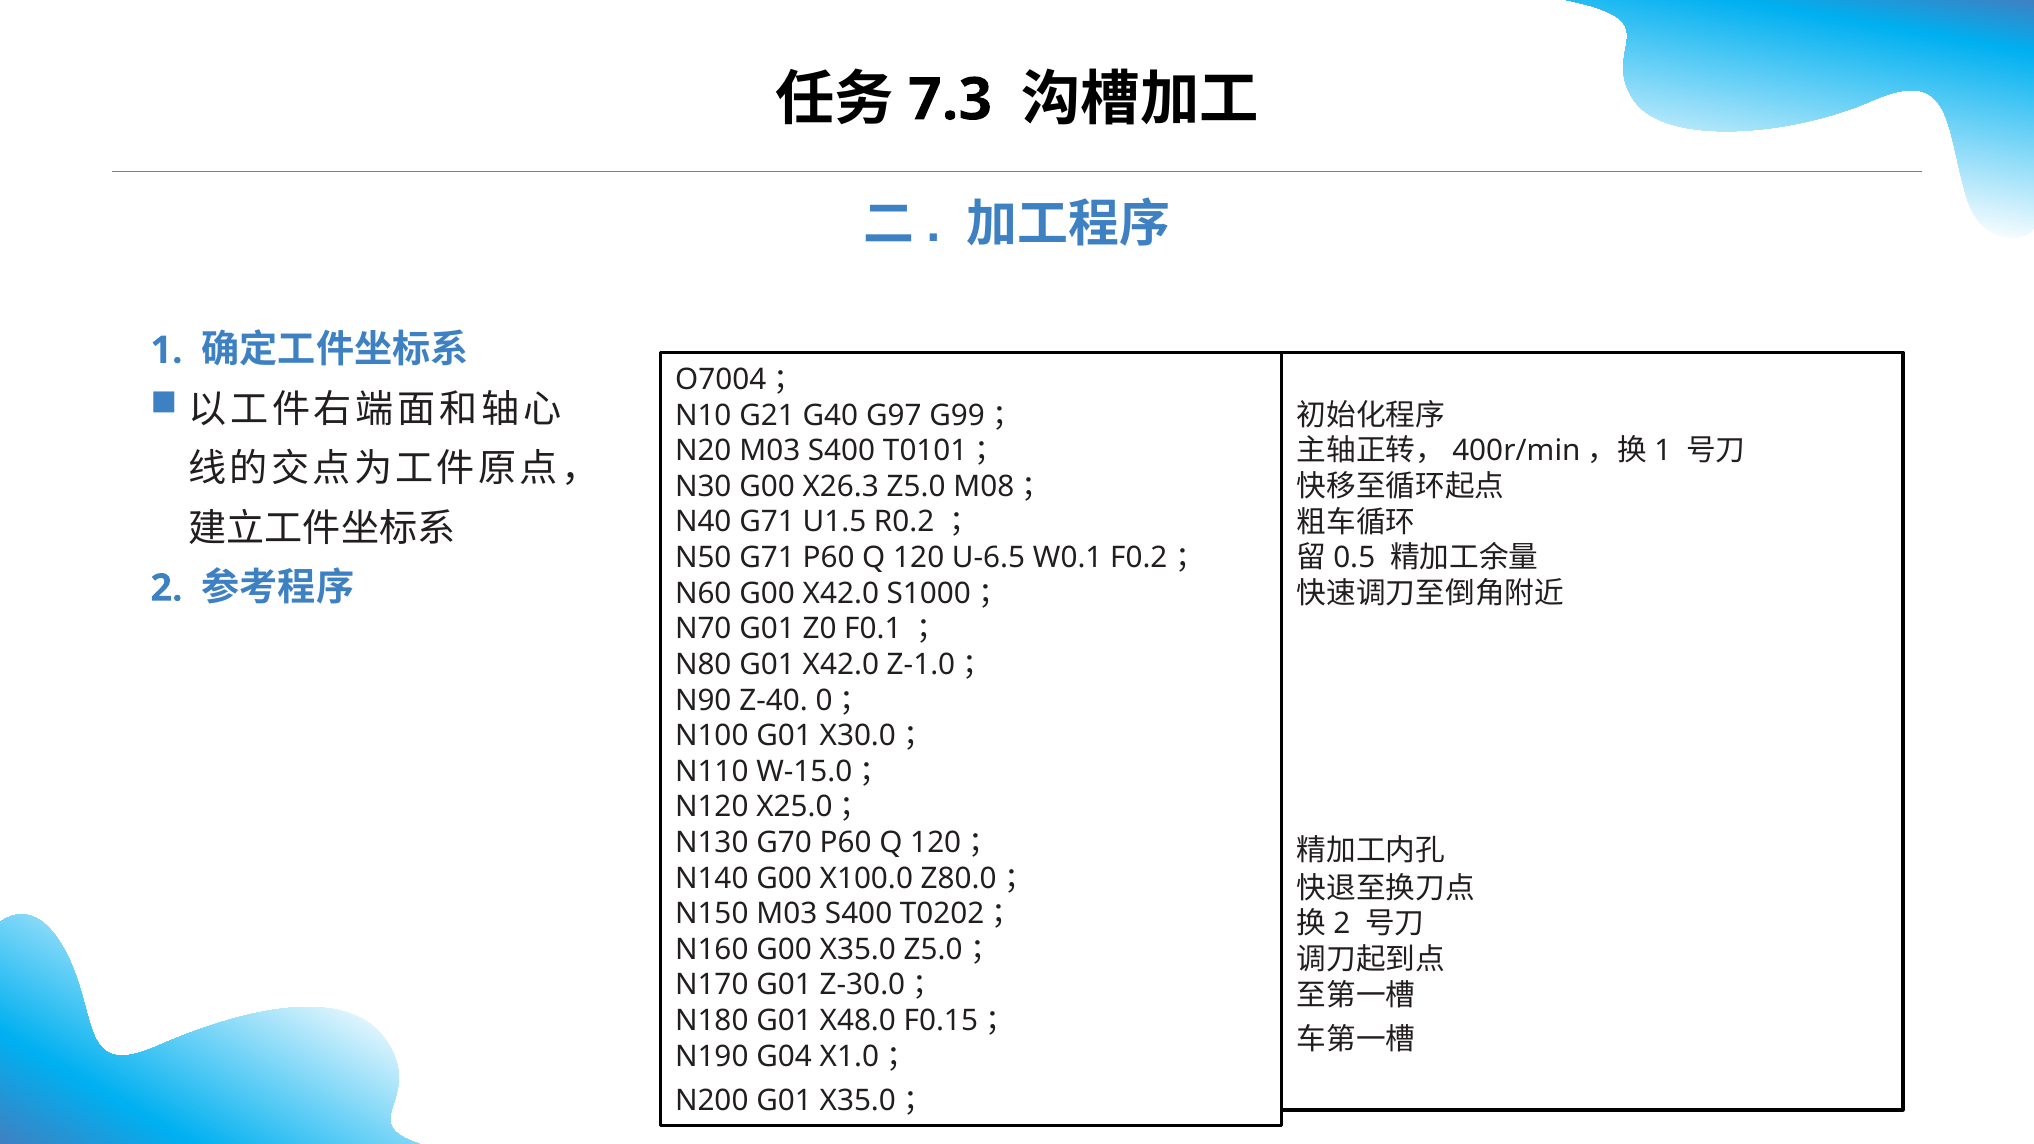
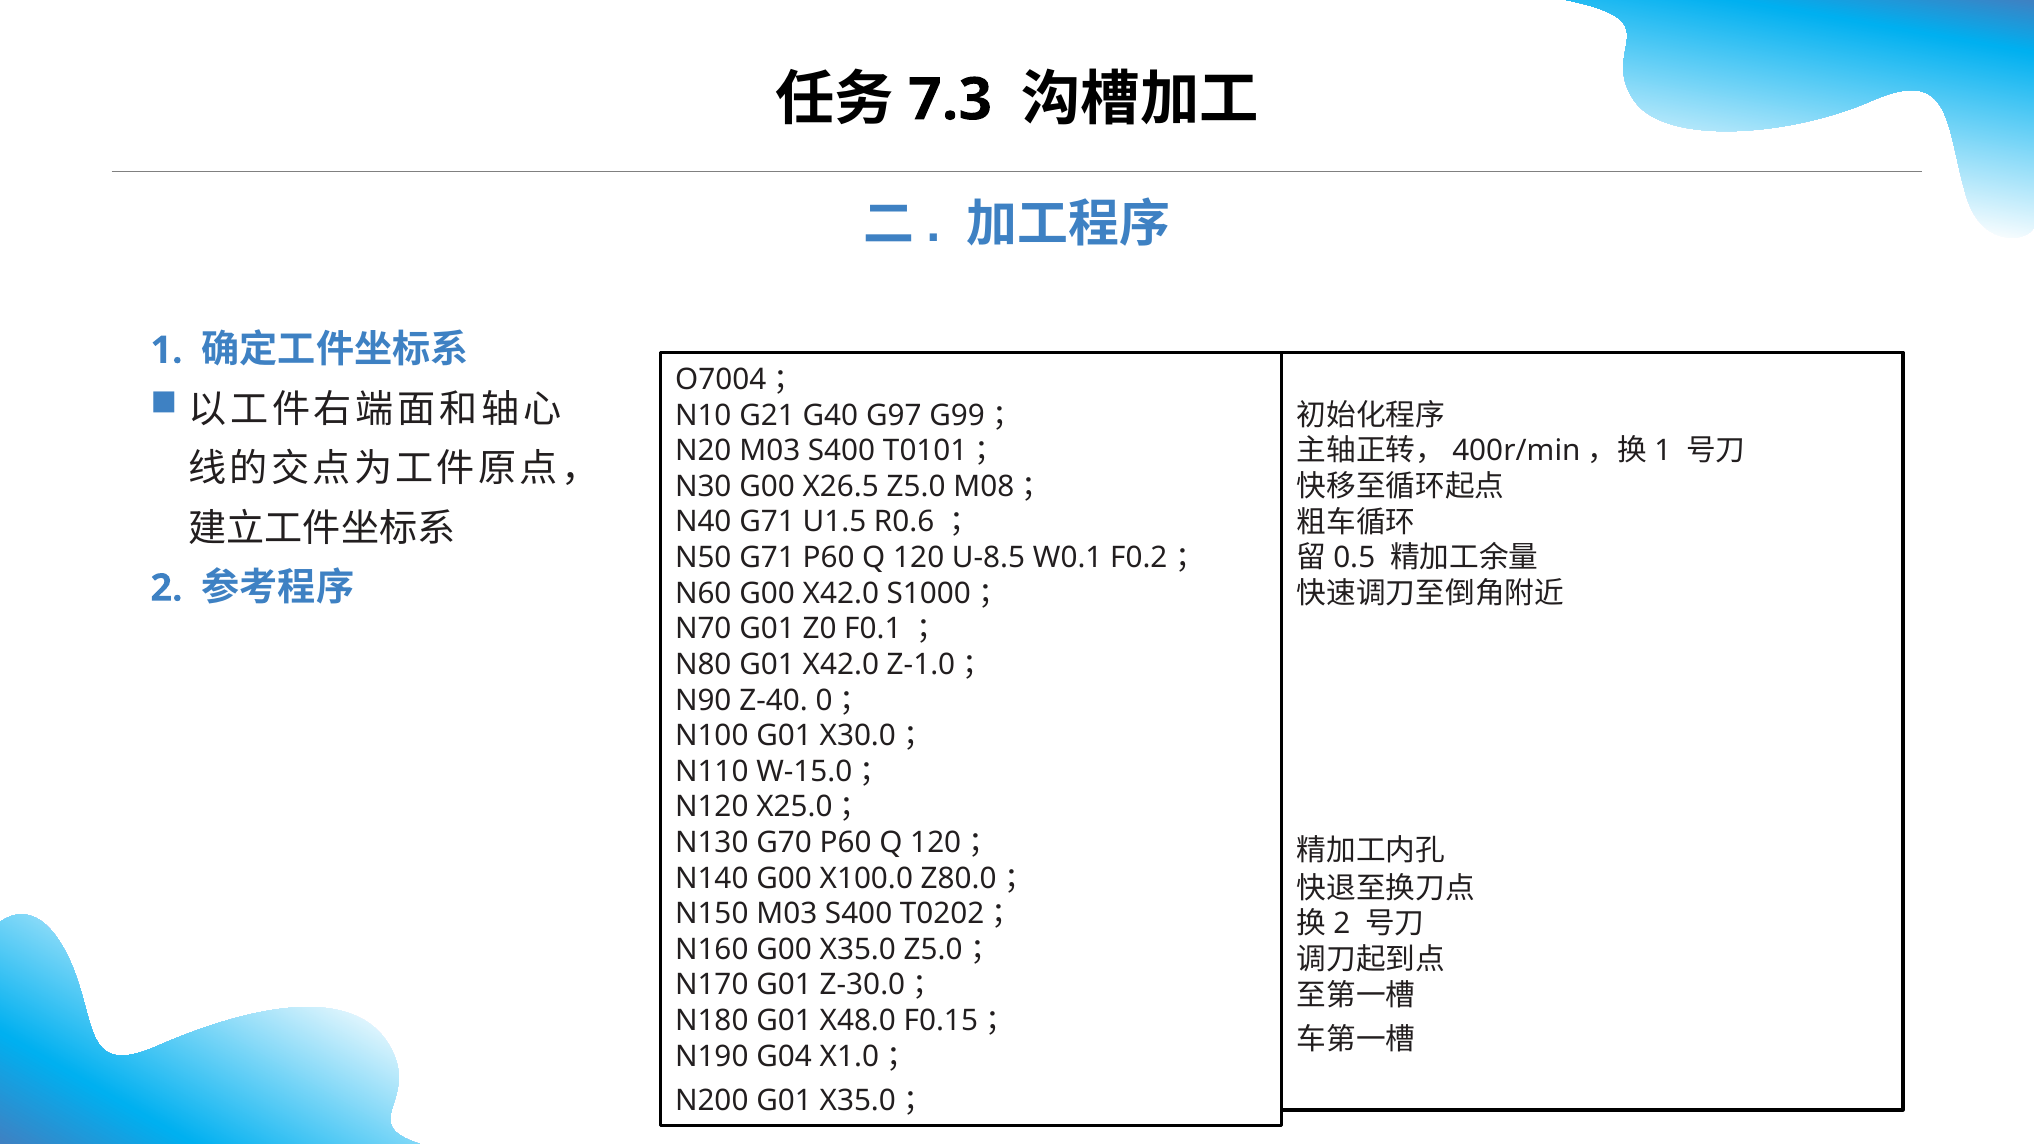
X26.3: X26.3 -> X26.5
R0.2: R0.2 -> R0.6
U-6.5: U-6.5 -> U-8.5
